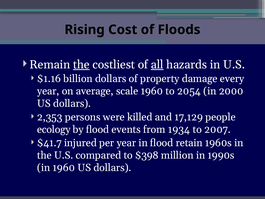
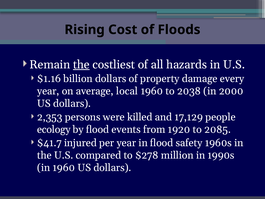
all underline: present -> none
scale: scale -> local
2054: 2054 -> 2038
1934: 1934 -> 1920
2007: 2007 -> 2085
retain: retain -> safety
$398: $398 -> $278
